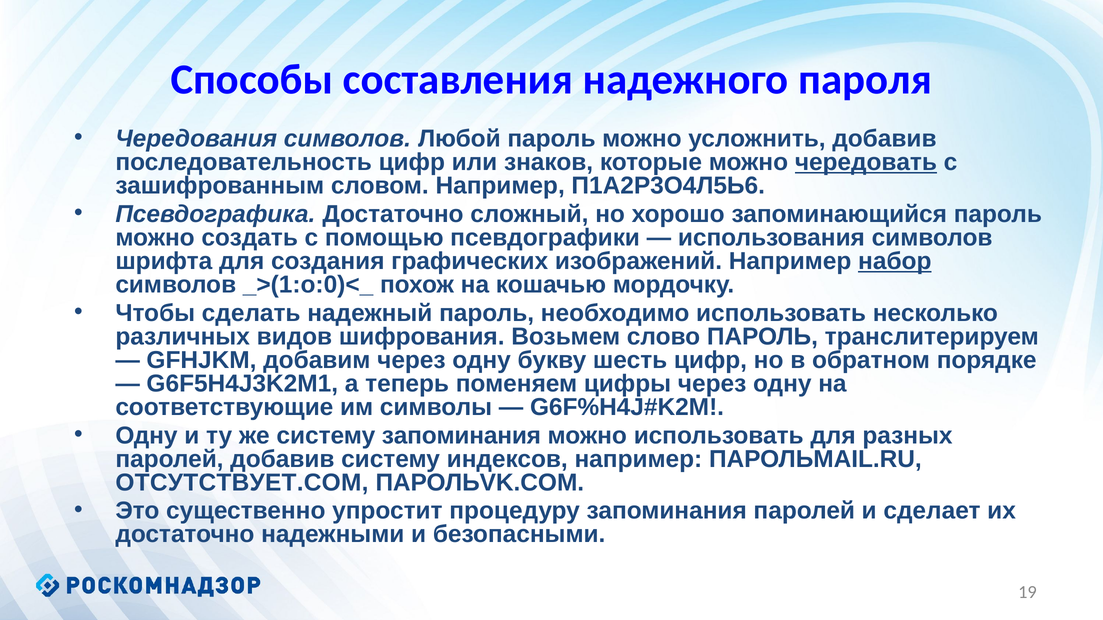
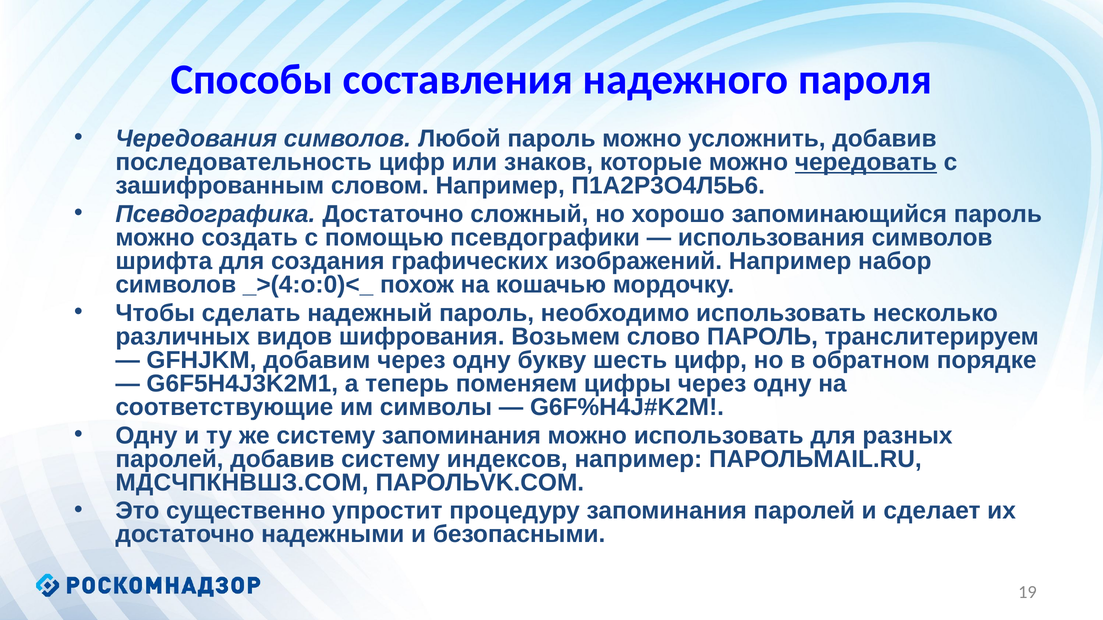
набор underline: present -> none
_>(1:o:0)<_: _>(1:o:0)<_ -> _>(4:o:0)<_
ОТСУТСТВУЕТ.COM: ОТСУТСТВУЕТ.COM -> МДСЧПКНВШЗ.COM
